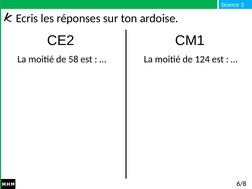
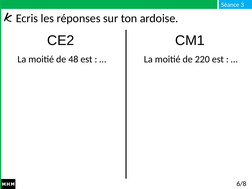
58: 58 -> 48
124: 124 -> 220
